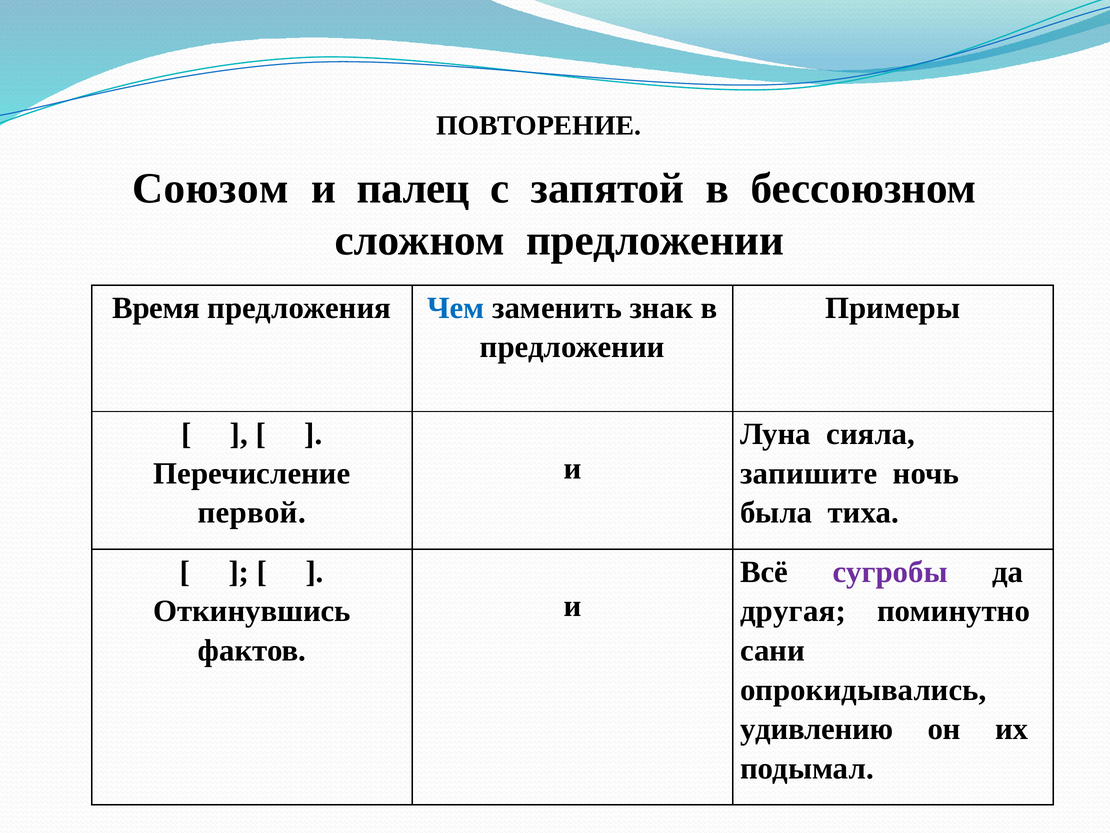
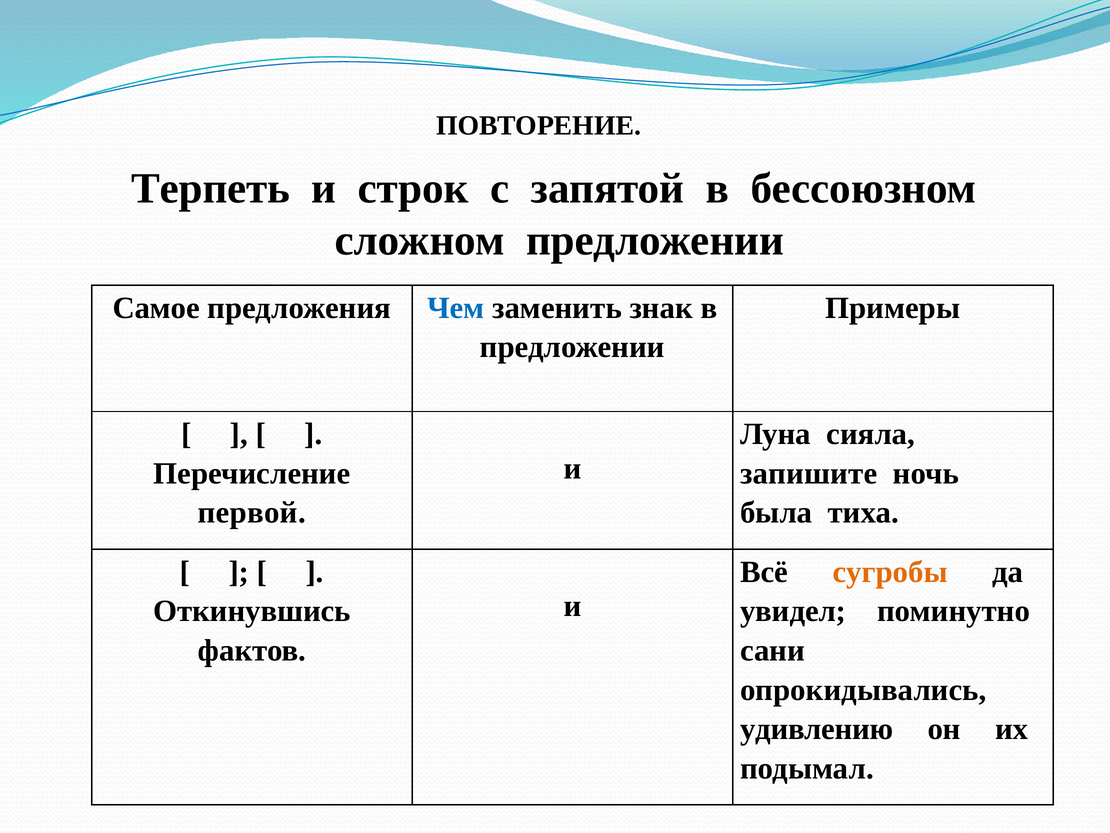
Союзом: Союзом -> Терпеть
палец: палец -> строк
Время: Время -> Самое
сугробы colour: purple -> orange
другая: другая -> увидел
